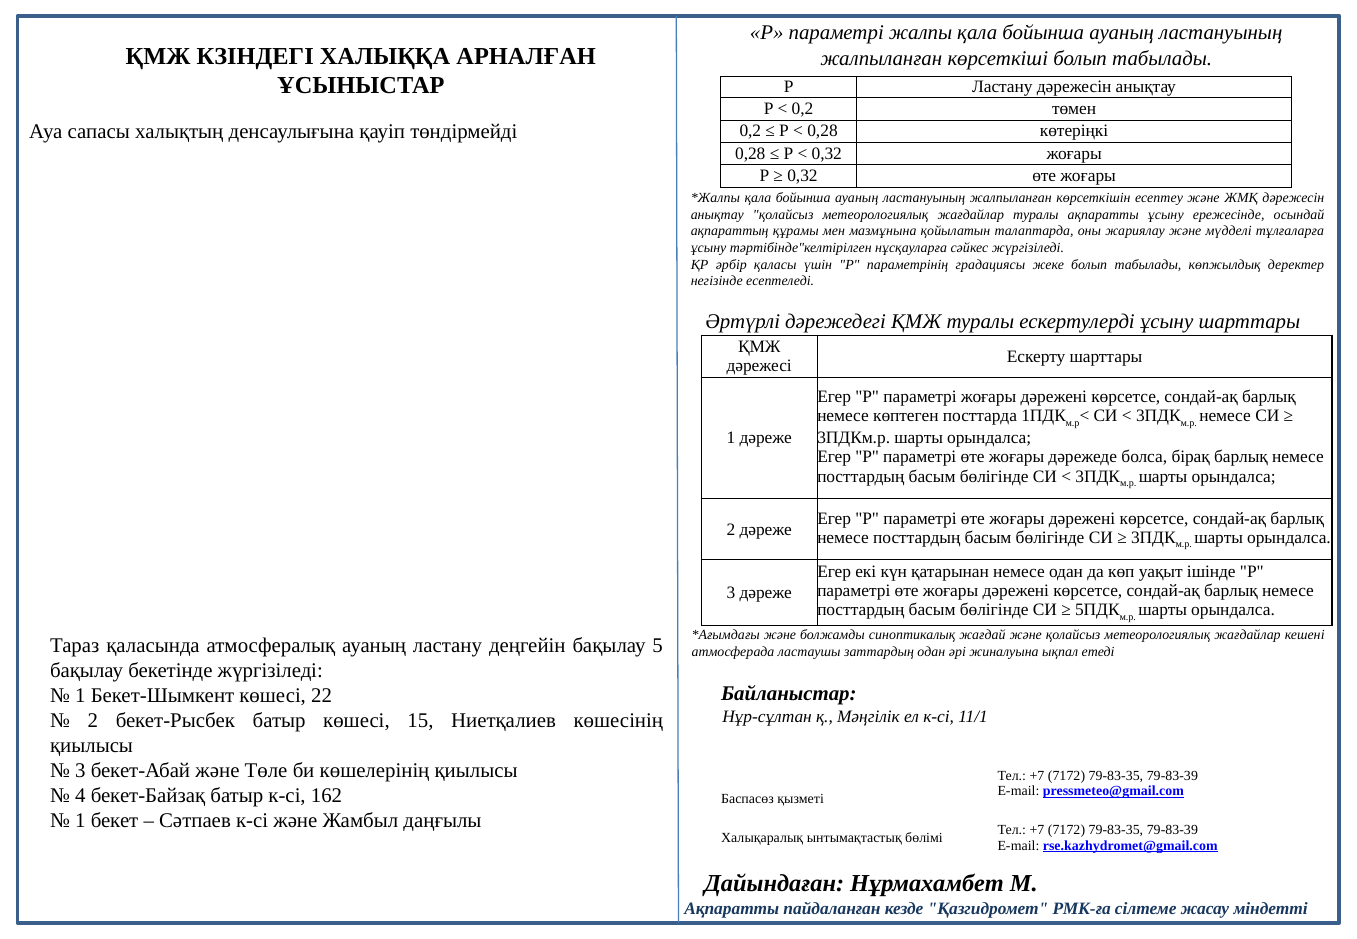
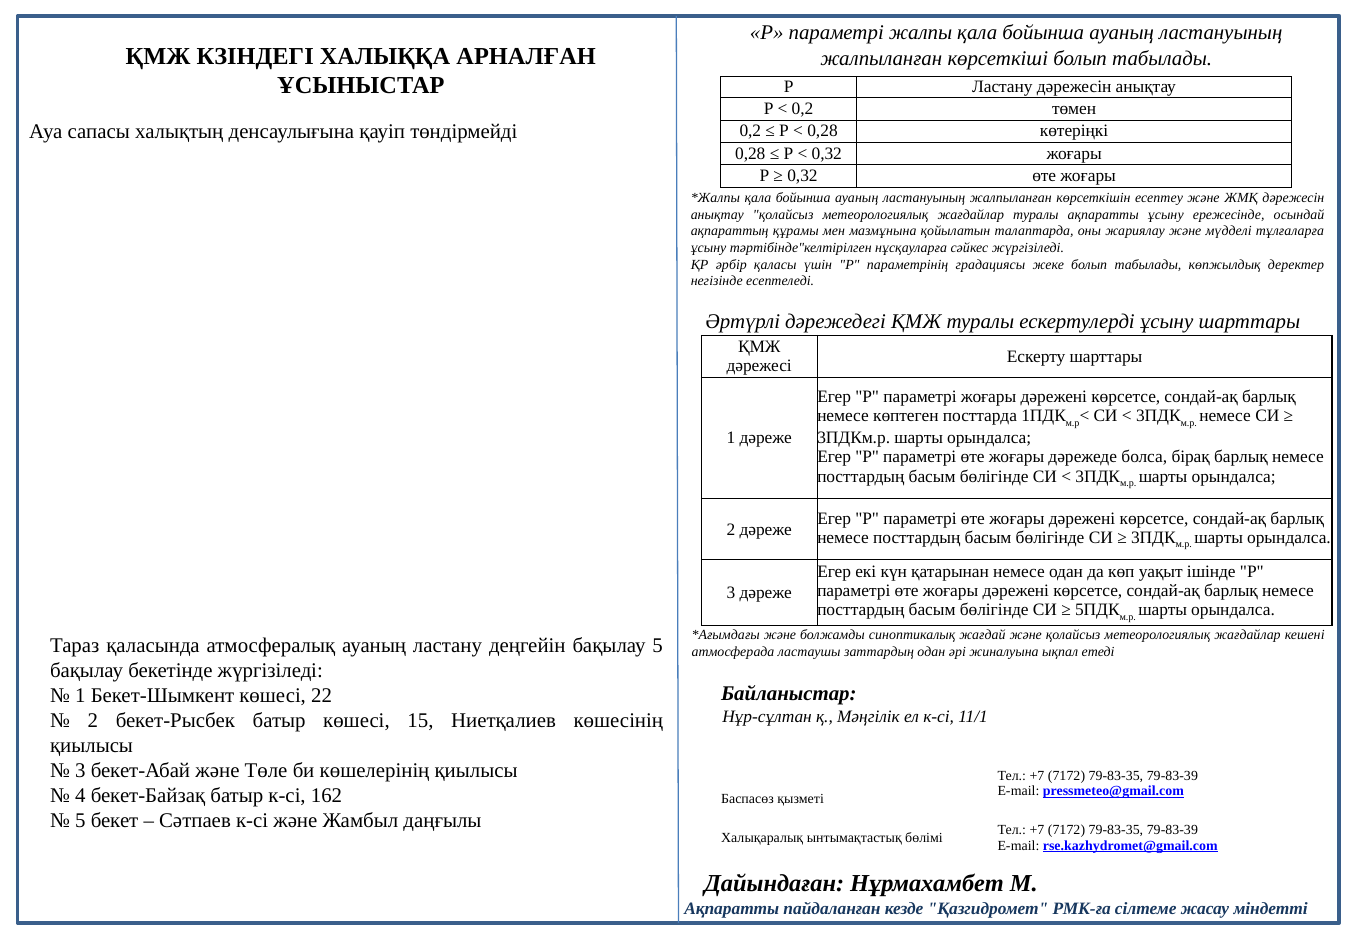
1 at (80, 821): 1 -> 5
